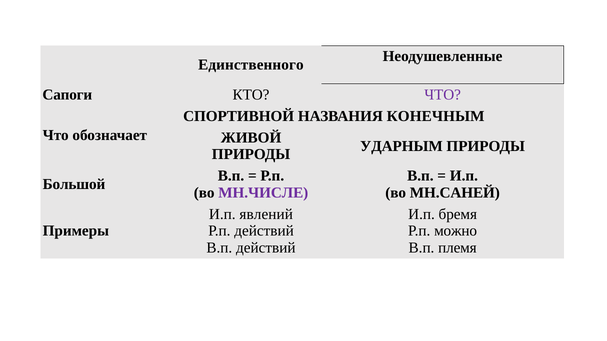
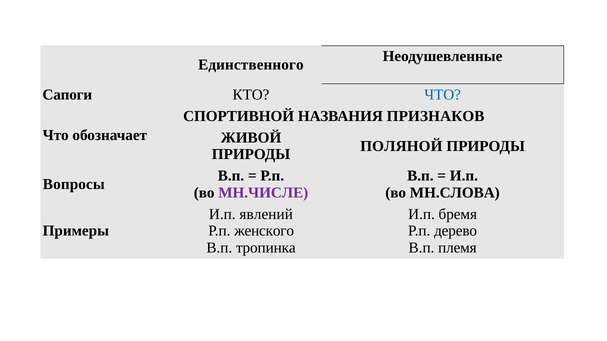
ЧТО at (443, 95) colour: purple -> blue
КОНЕЧНЫМ: КОНЕЧНЫМ -> ПРИЗНАКОВ
УДАРНЫМ: УДАРНЫМ -> ПОЛЯНОЙ
Большой: Большой -> Вопросы
МН.САНЕЙ: МН.САНЕЙ -> МН.СЛОВА
Р.п действий: действий -> женского
можно: можно -> дерево
В.п действий: действий -> тропинка
